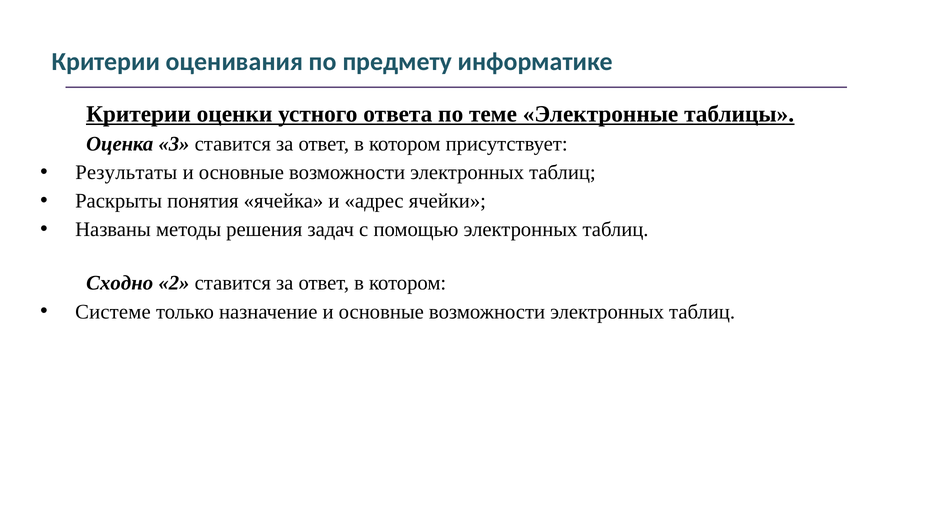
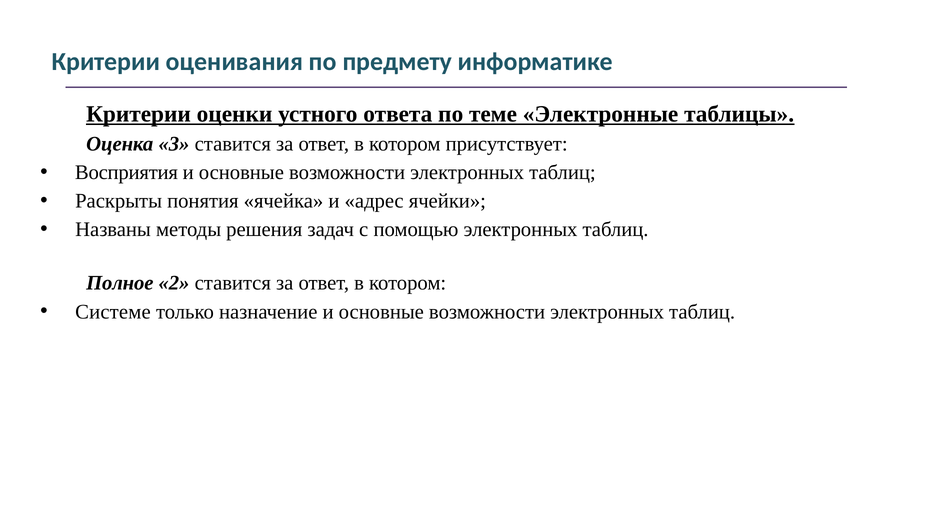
Результаты: Результаты -> Восприятия
Сходно: Сходно -> Полное
